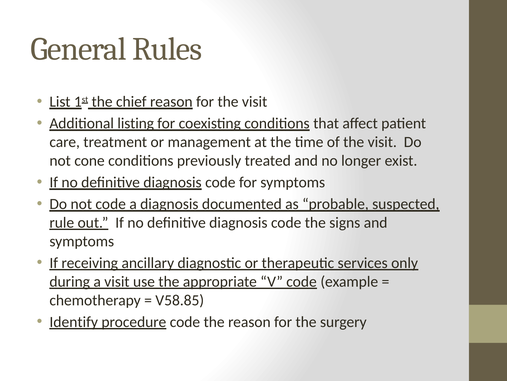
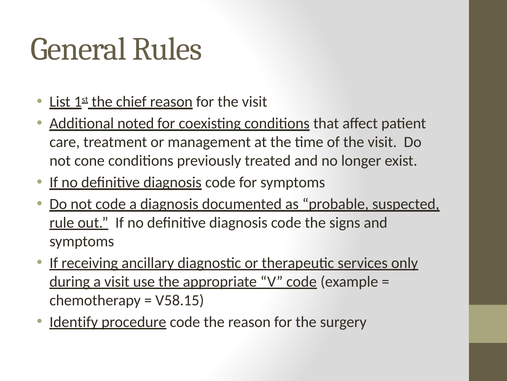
listing: listing -> noted
V58.85: V58.85 -> V58.15
